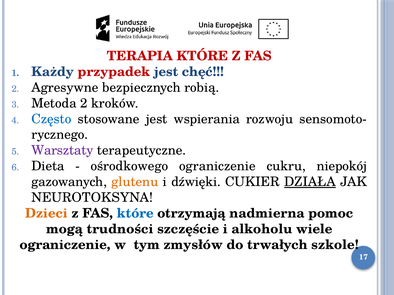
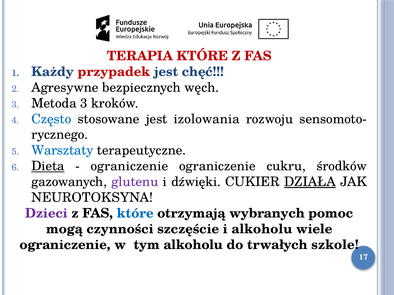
robią: robią -> węch
Metoda 2: 2 -> 3
wspierania: wspierania -> izolowania
Warsztaty colour: purple -> blue
Dieta underline: none -> present
ośrodkowego at (129, 166): ośrodkowego -> ograniczenie
niepokój: niepokój -> środków
glutenu colour: orange -> purple
Dzieci colour: orange -> purple
nadmierna: nadmierna -> wybranych
trudności: trudności -> czynności
tym zmysłów: zmysłów -> alkoholu
